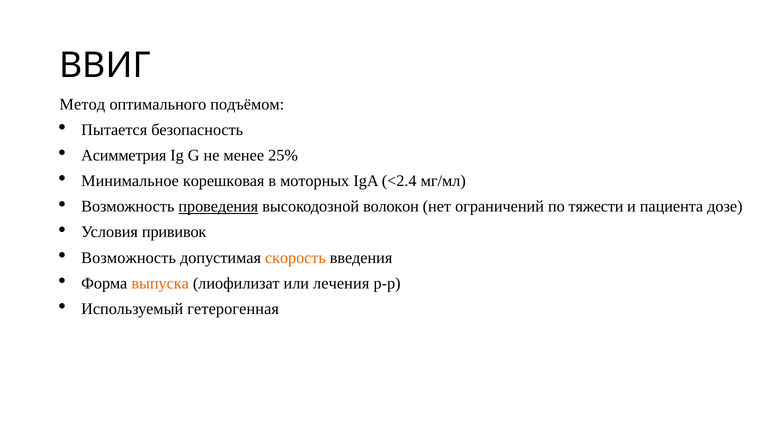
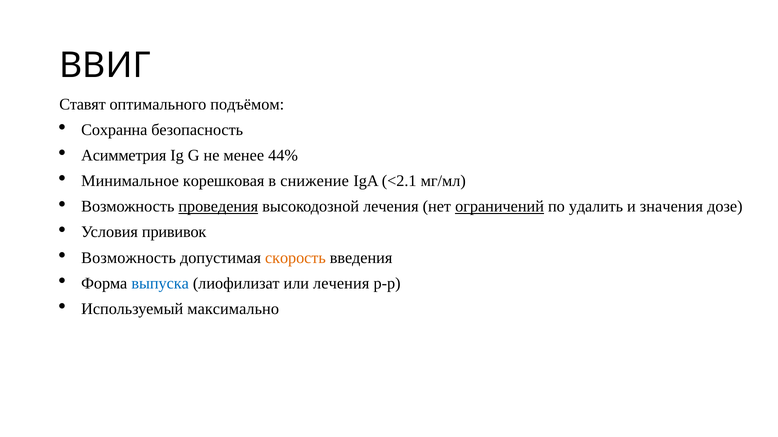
Метод: Метод -> Ставят
Пытается: Пытается -> Сохранна
25%: 25% -> 44%
моторных: моторных -> снижение
<2.4: <2.4 -> <2.1
высокодозной волокон: волокон -> лечения
ограничений underline: none -> present
тяжести: тяжести -> удалить
пациента: пациента -> значения
выпуска colour: orange -> blue
гетерогенная: гетерогенная -> максимально
